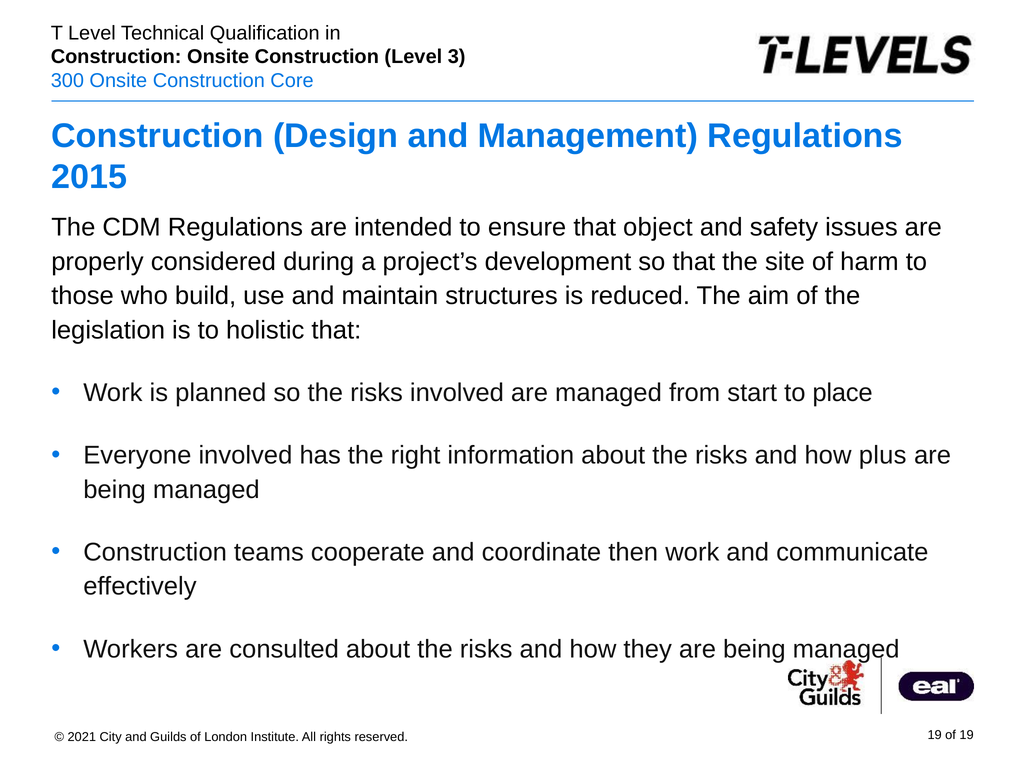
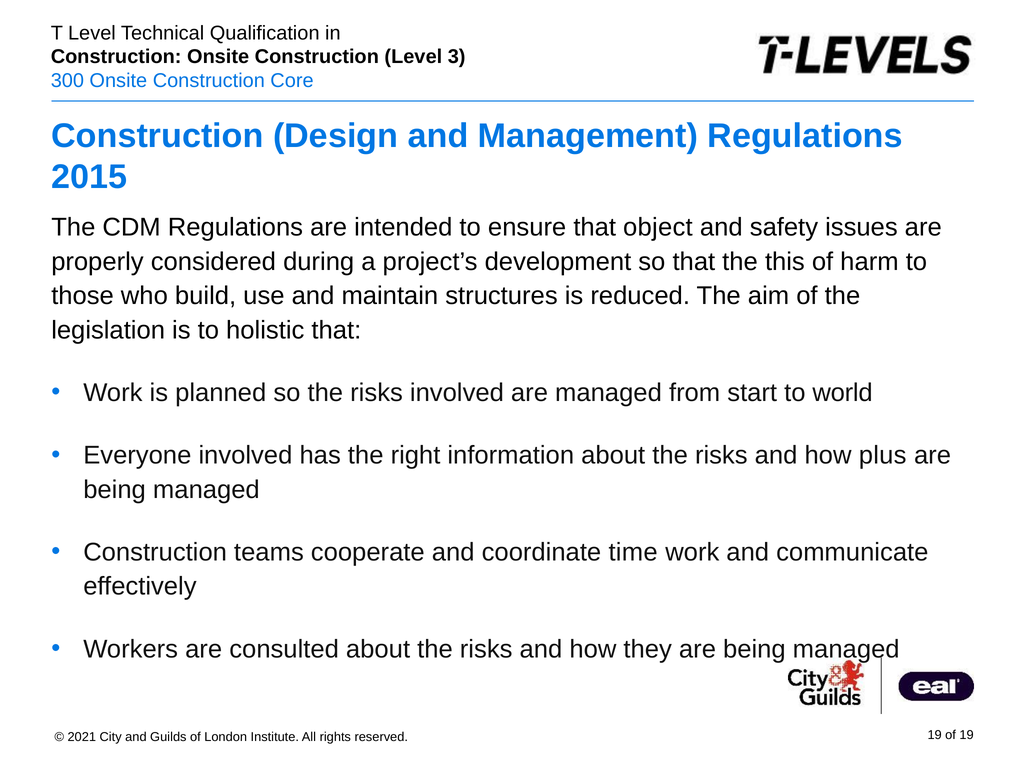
site: site -> this
place: place -> world
then: then -> time
